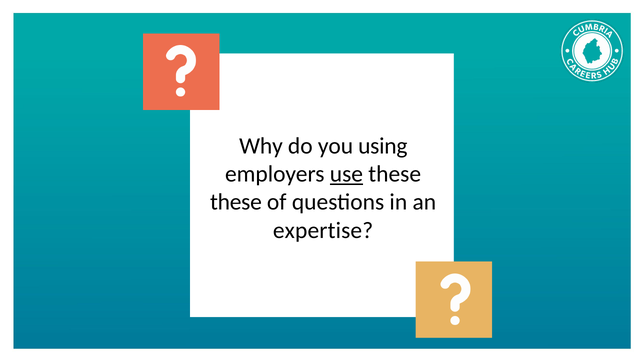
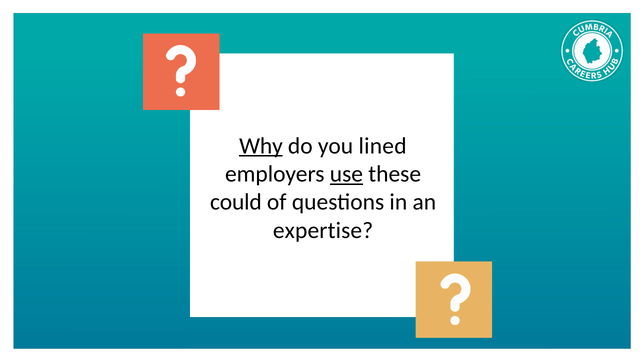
Why underline: none -> present
using: using -> lined
these at (236, 202): these -> could
